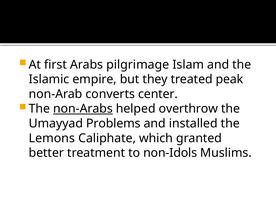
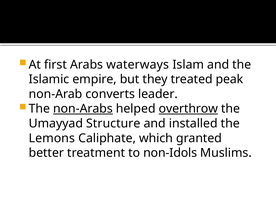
pilgrimage: pilgrimage -> waterways
center: center -> leader
overthrow underline: none -> present
Problems: Problems -> Structure
